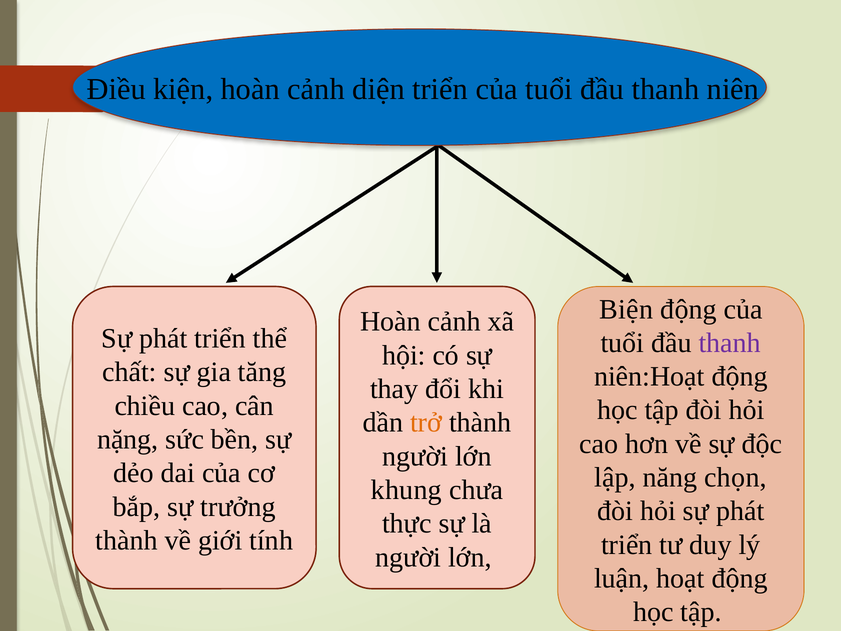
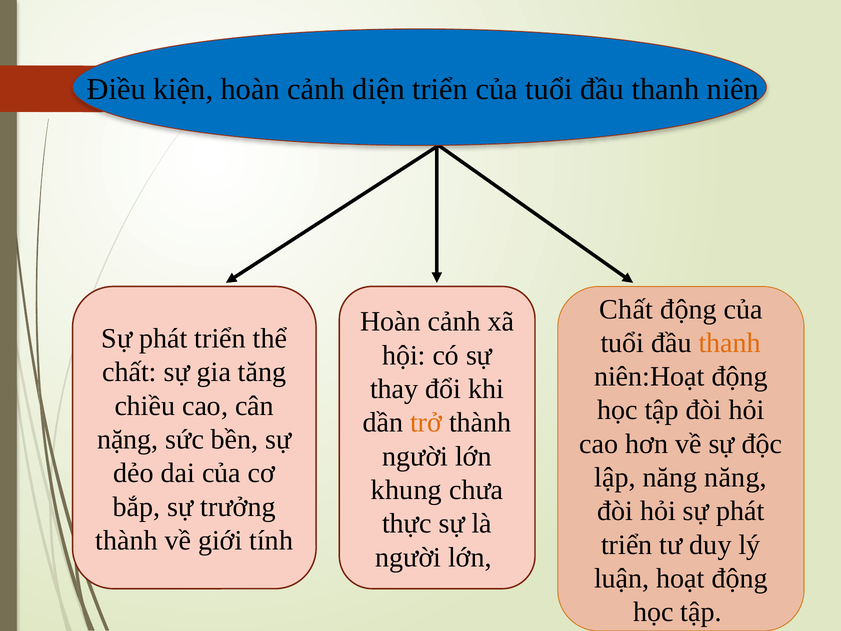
Biện at (626, 309): Biện -> Chất
thanh at (730, 343) colour: purple -> orange
năng chọn: chọn -> năng
